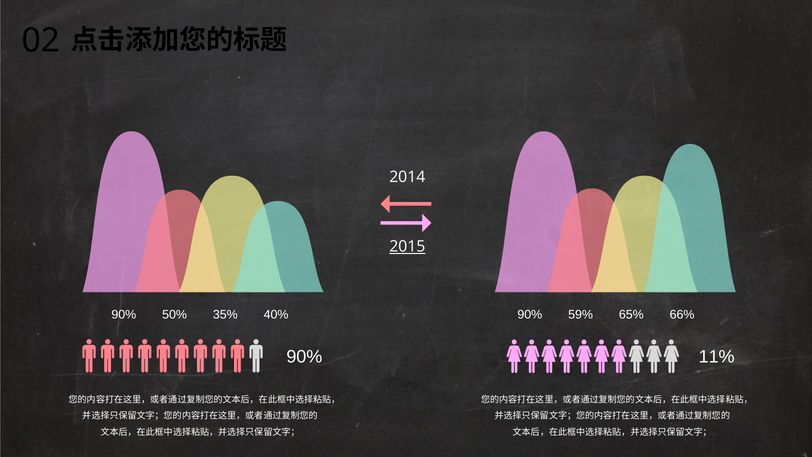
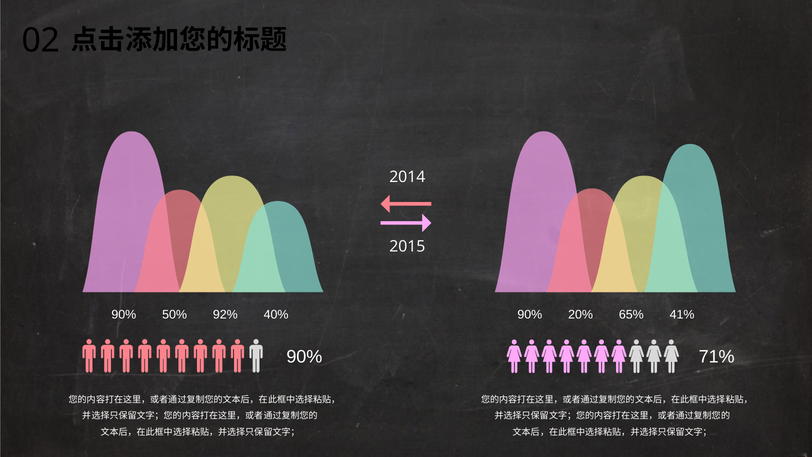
2015 underline: present -> none
35%: 35% -> 92%
59%: 59% -> 20%
66%: 66% -> 41%
11%: 11% -> 71%
